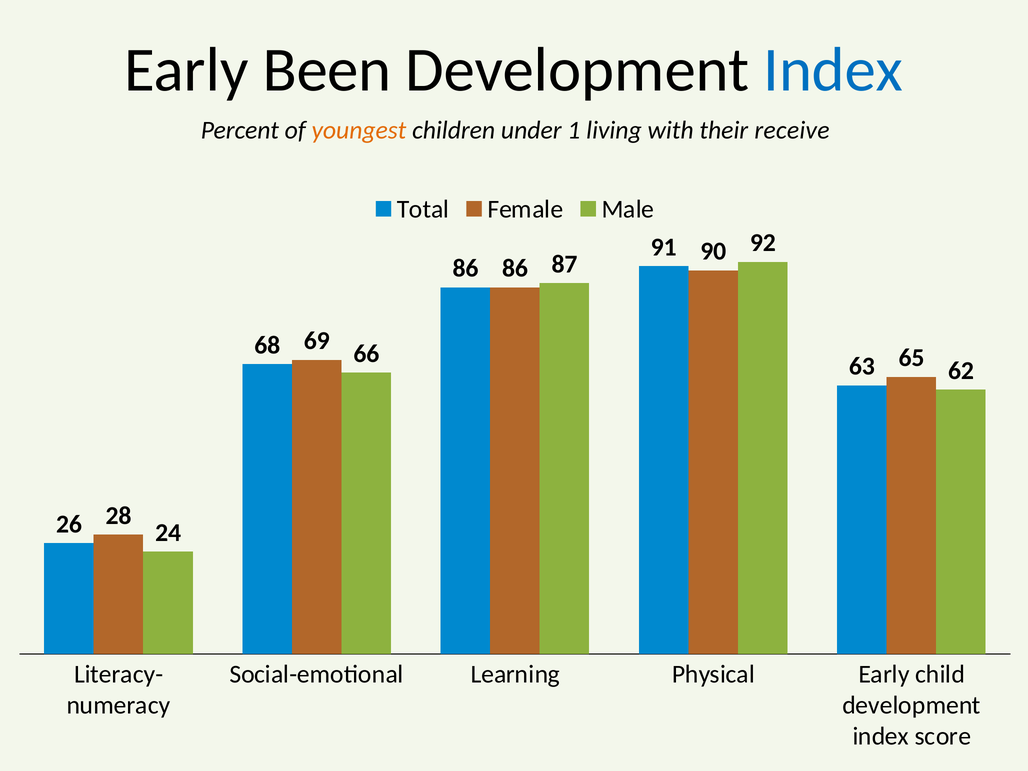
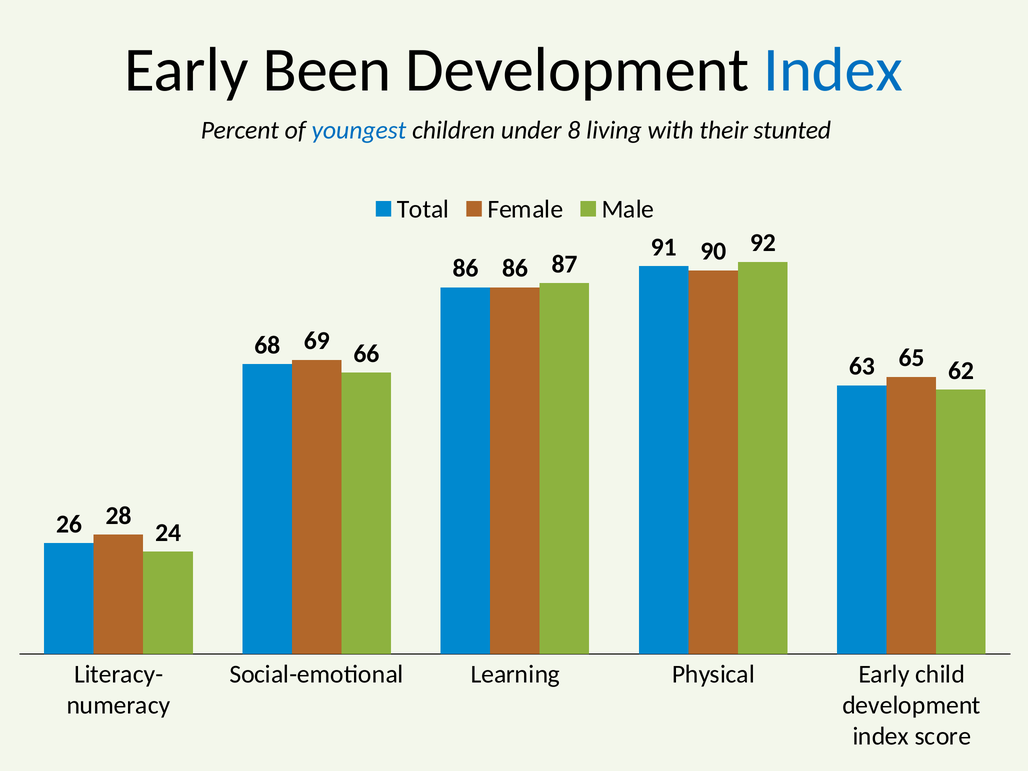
youngest colour: orange -> blue
1: 1 -> 8
receive: receive -> stunted
